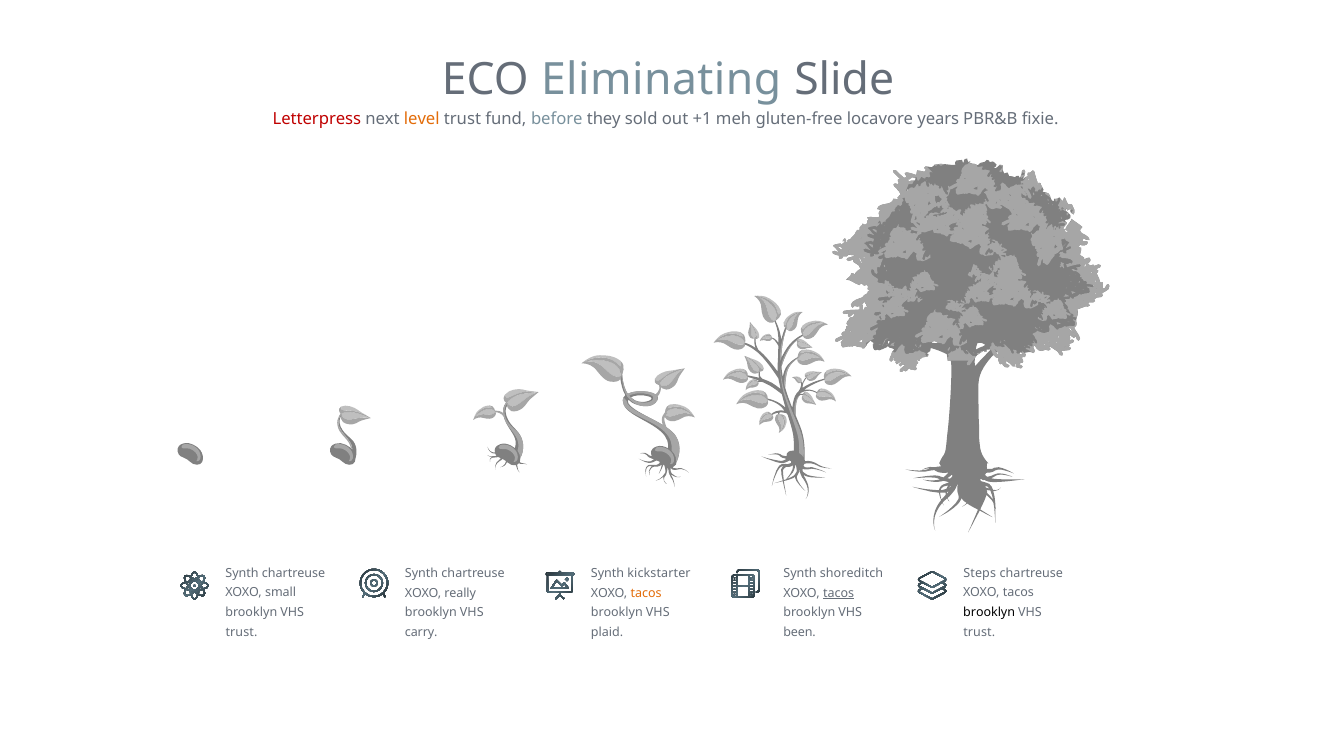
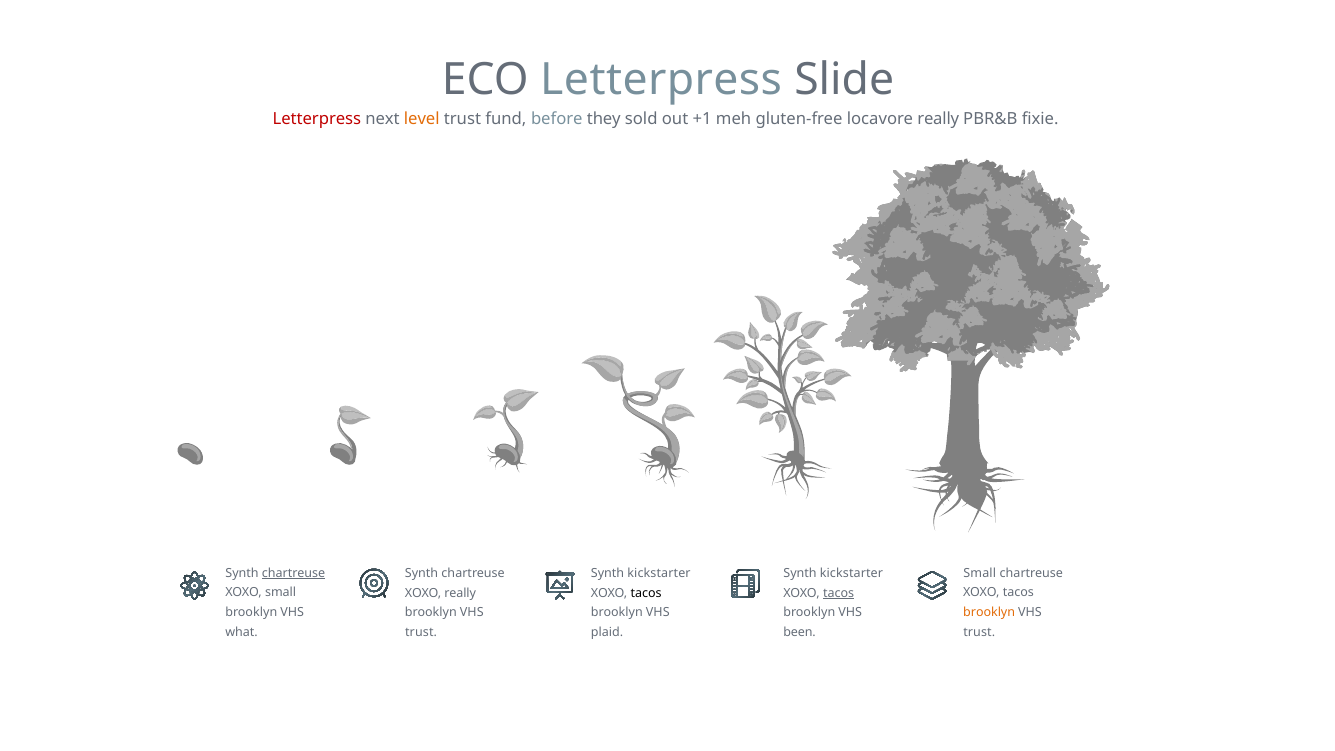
ECO Eliminating: Eliminating -> Letterpress
locavore years: years -> really
chartreuse at (294, 573) underline: none -> present
Steps at (980, 573): Steps -> Small
shoreditch at (851, 574): shoreditch -> kickstarter
tacos at (646, 593) colour: orange -> black
brooklyn at (989, 612) colour: black -> orange
trust at (241, 632): trust -> what
carry at (421, 632): carry -> trust
